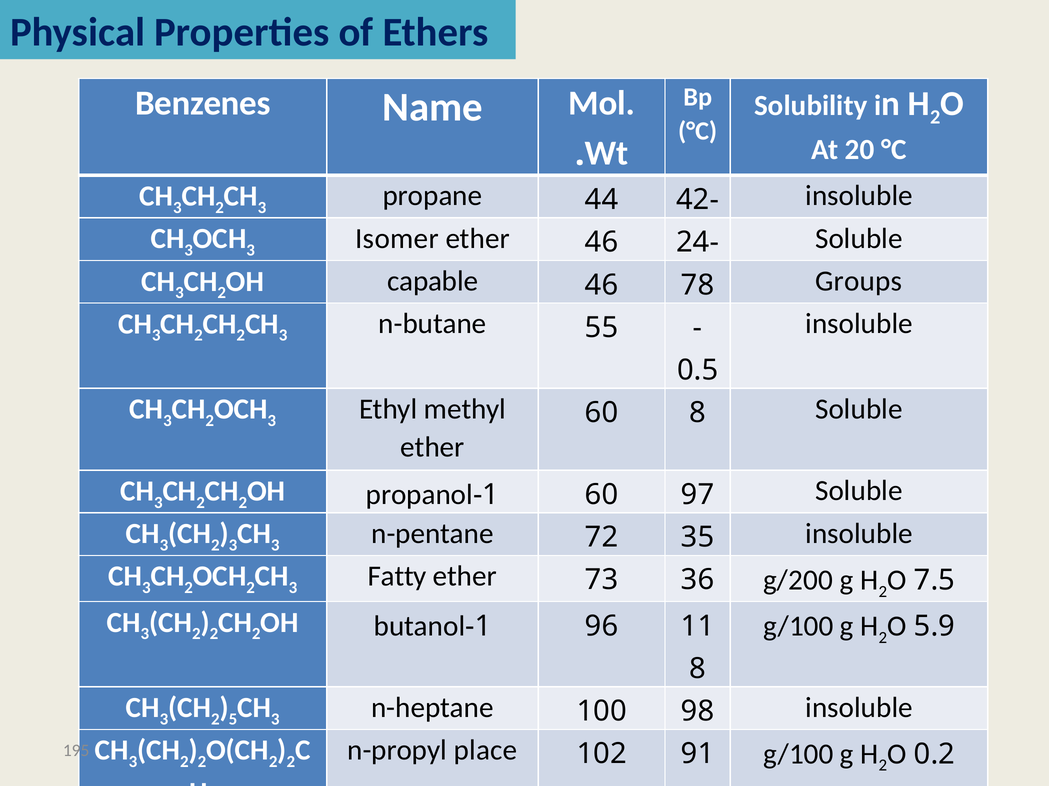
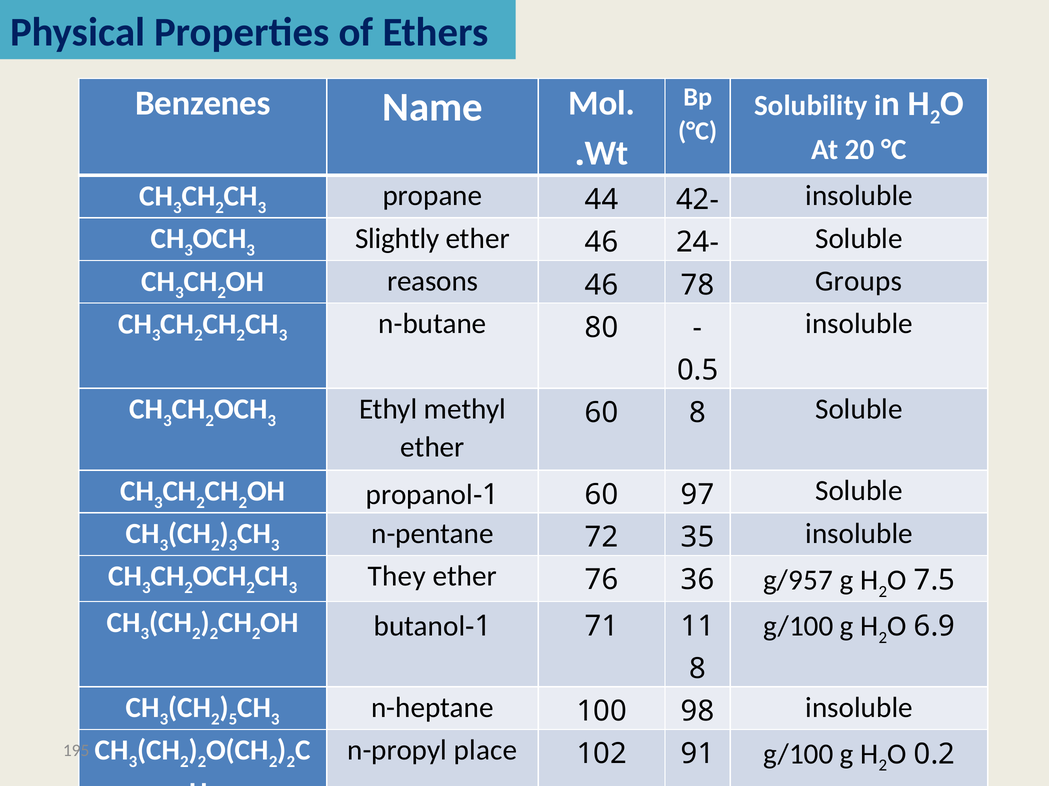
Isomer: Isomer -> Slightly
capable: capable -> reasons
55: 55 -> 80
Fatty: Fatty -> They
73: 73 -> 76
g/200: g/200 -> g/957
96: 96 -> 71
5.9: 5.9 -> 6.9
